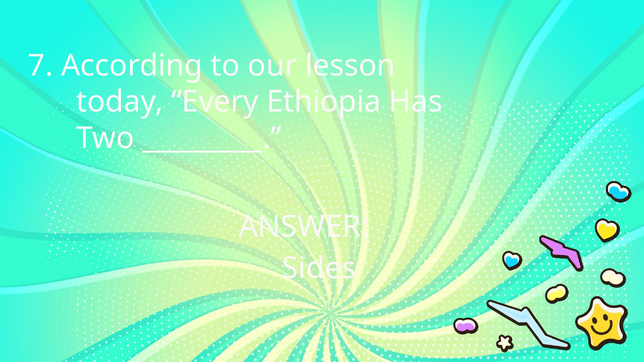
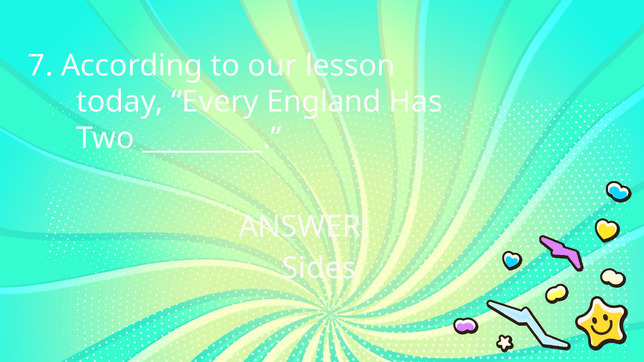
Ethiopia: Ethiopia -> England
